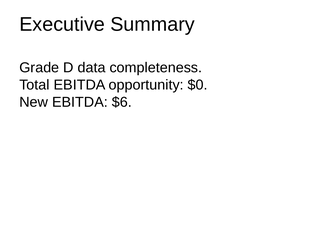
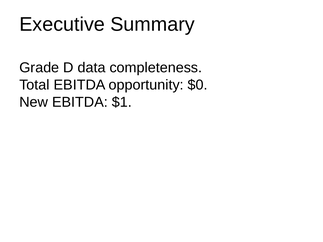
$6: $6 -> $1
